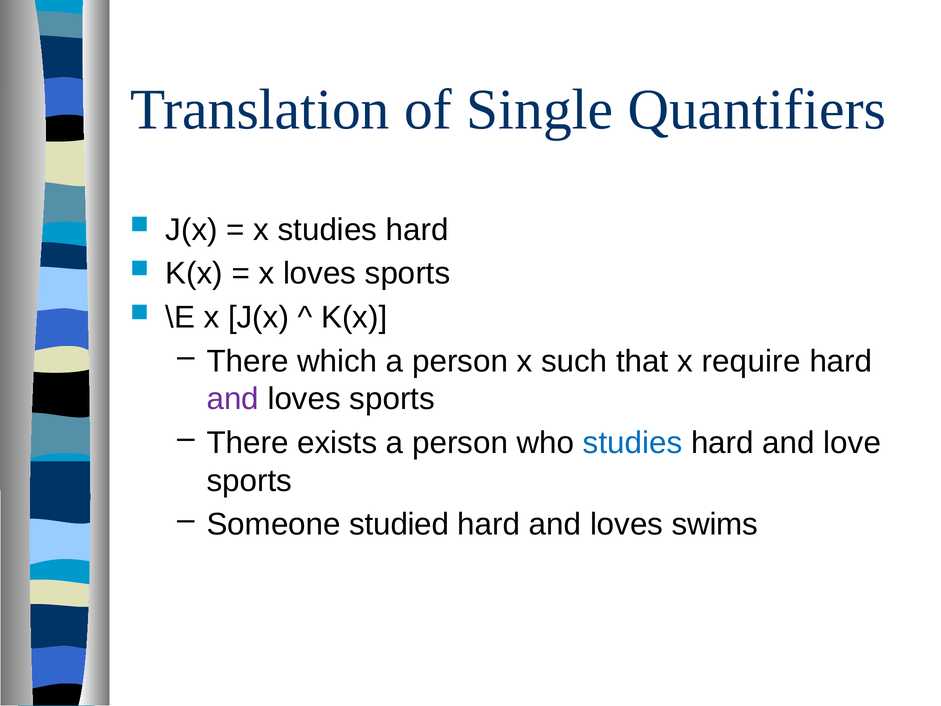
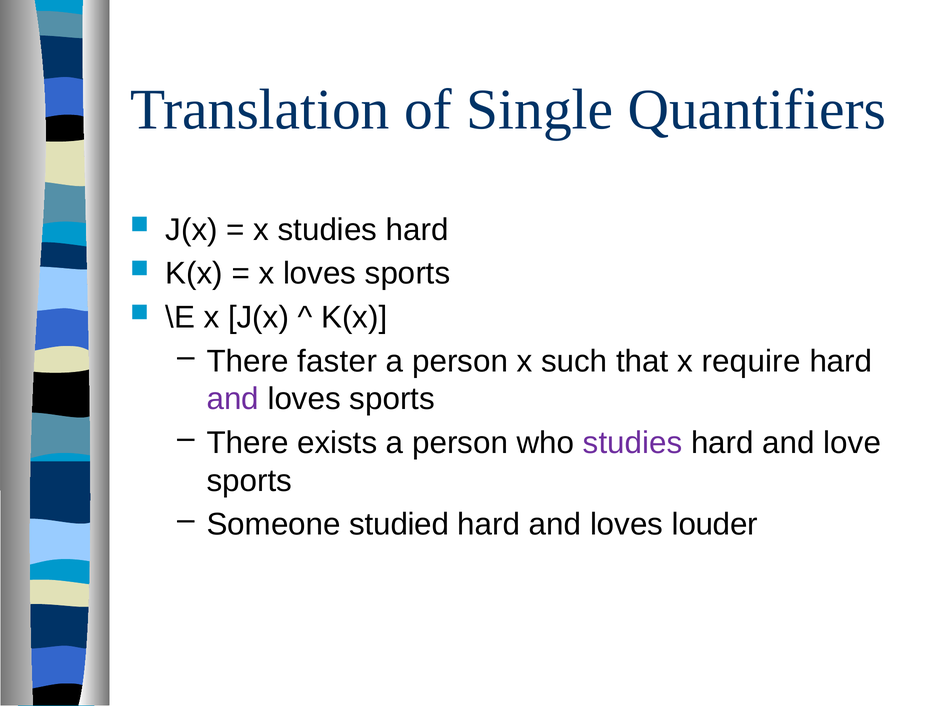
which: which -> faster
studies at (633, 443) colour: blue -> purple
swims: swims -> louder
